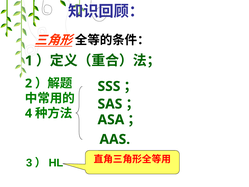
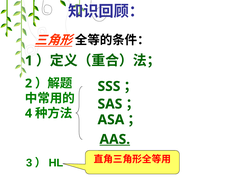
AAS underline: none -> present
